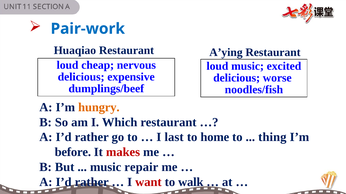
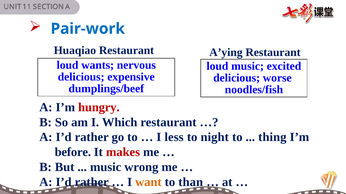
cheap: cheap -> wants
hungry colour: orange -> red
last: last -> less
home: home -> night
repair: repair -> wrong
want colour: red -> orange
walk: walk -> than
